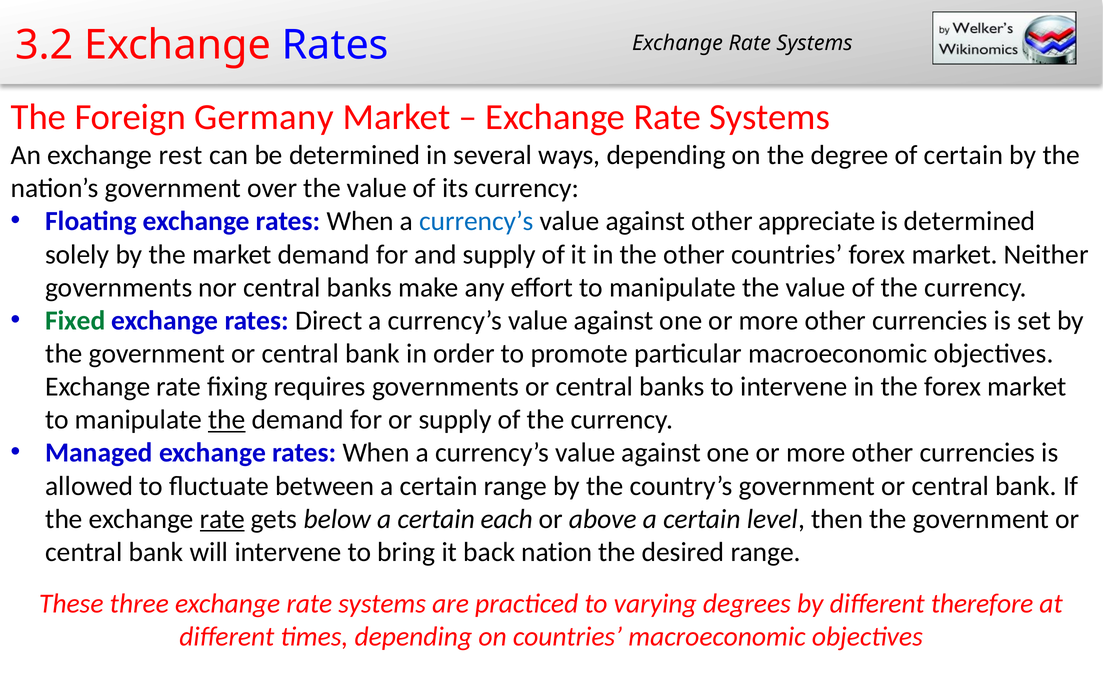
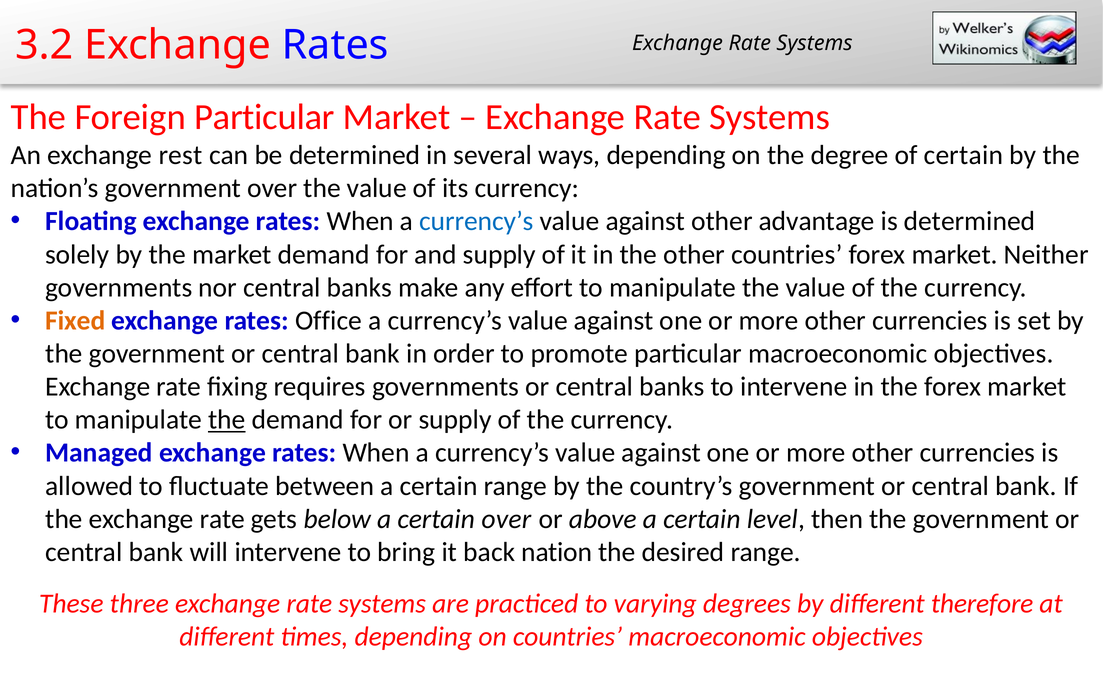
Foreign Germany: Germany -> Particular
appreciate: appreciate -> advantage
Fixed colour: green -> orange
Direct: Direct -> Office
rate at (222, 519) underline: present -> none
certain each: each -> over
